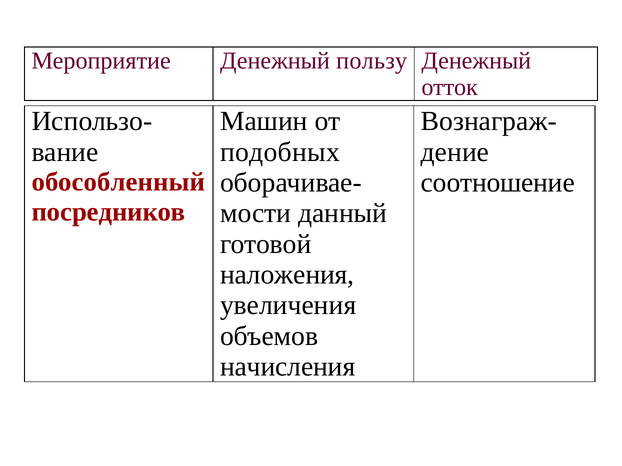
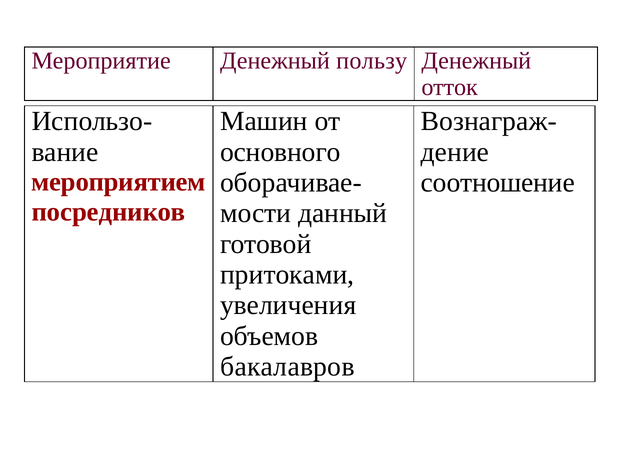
подобных: подобных -> основного
обособленный: обособленный -> мероприятием
наложения: наложения -> притоками
начисления: начисления -> бакалавров
